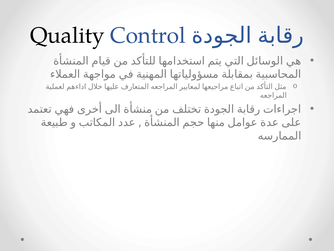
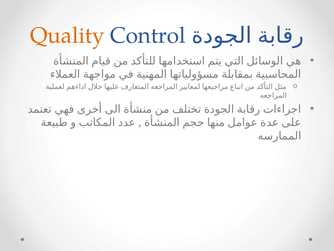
Quality colour: black -> orange
